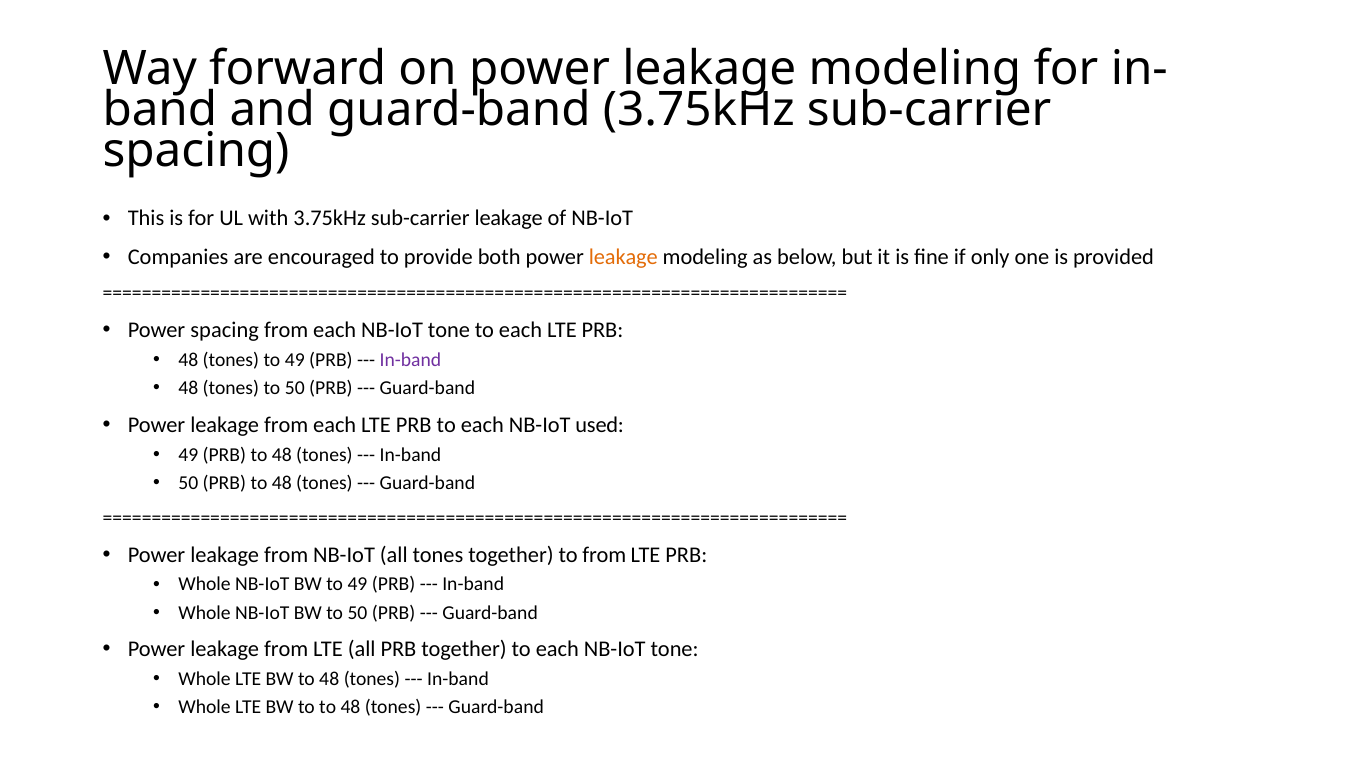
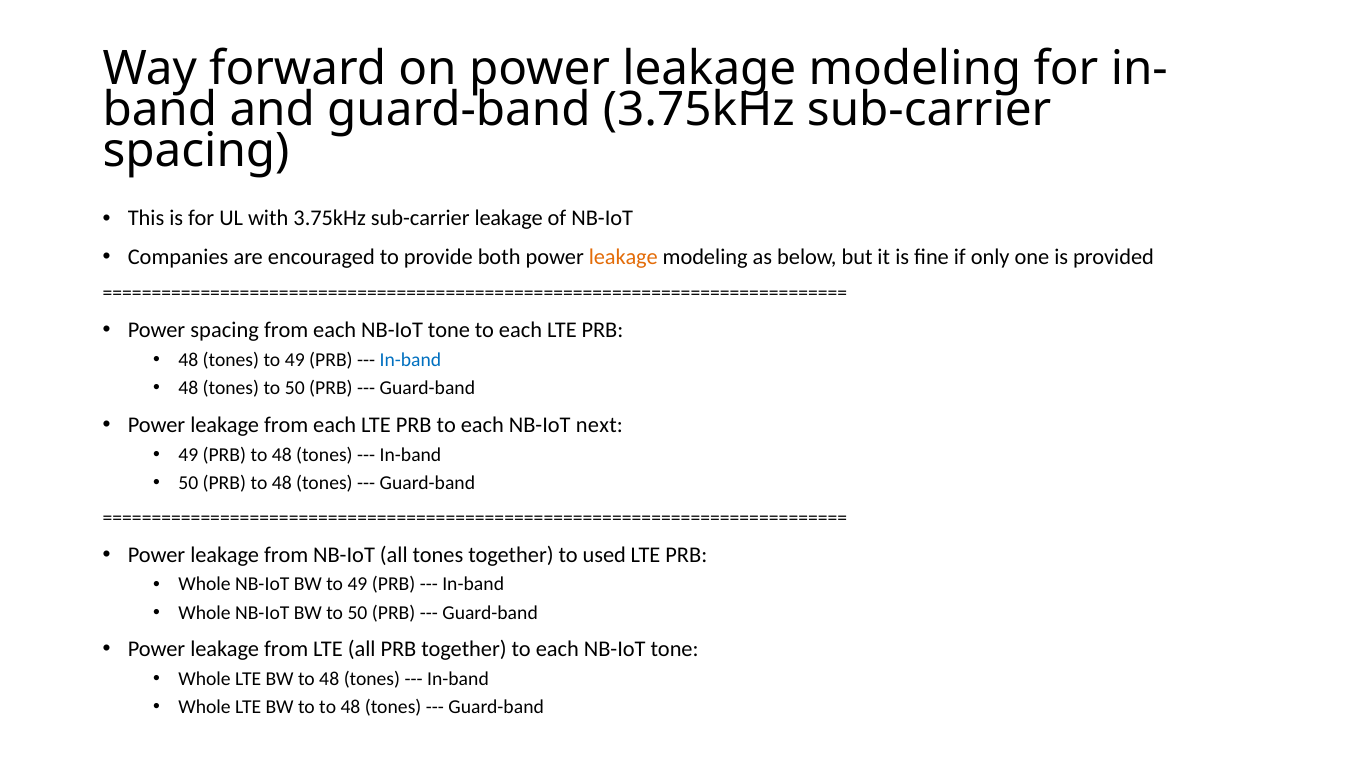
In-band at (410, 360) colour: purple -> blue
used: used -> next
to from: from -> used
